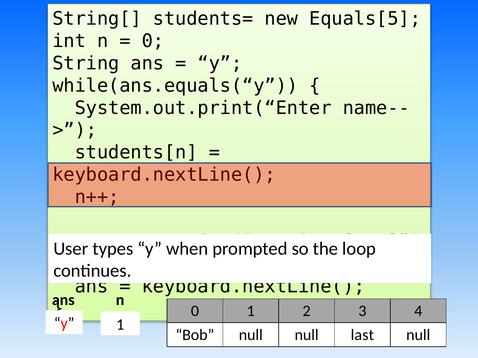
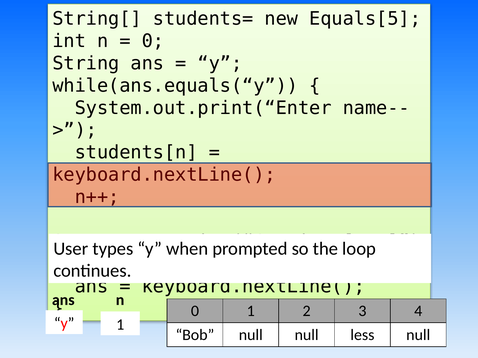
last: last -> less
